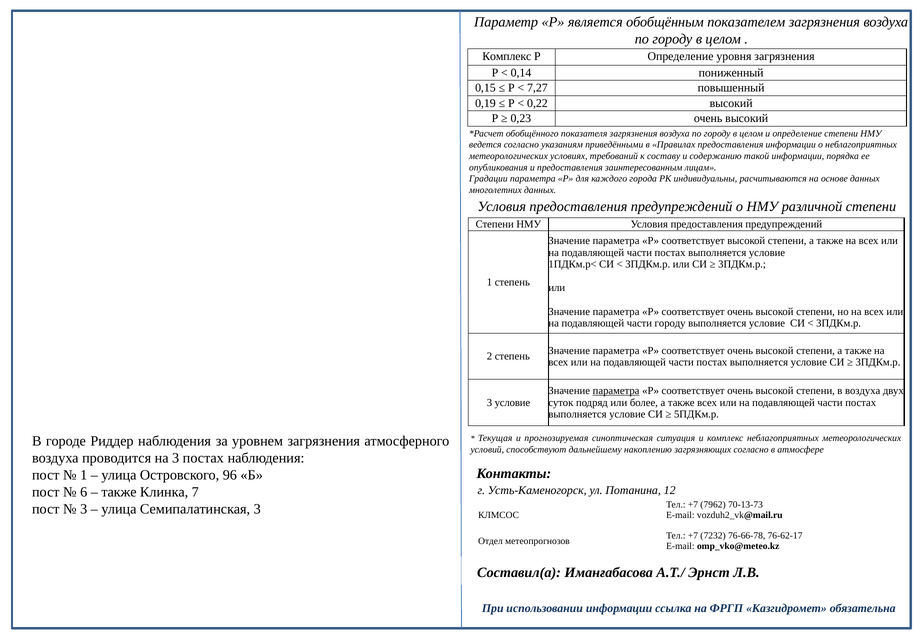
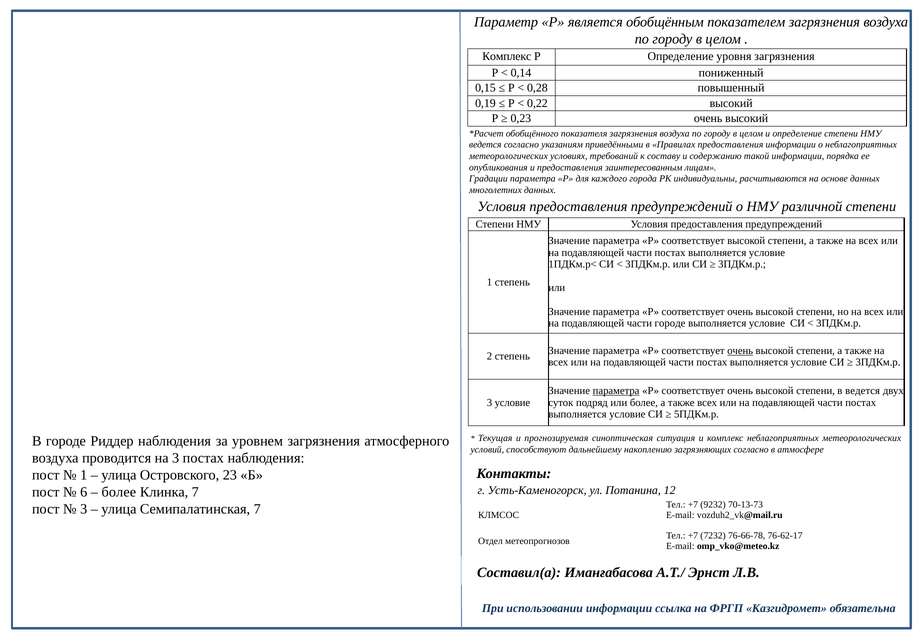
7,27: 7,27 -> 0,28
части городу: городу -> городе
очень at (740, 351) underline: none -> present
в воздуха: воздуха -> ведется
96: 96 -> 23
также at (119, 492): также -> более
7962: 7962 -> 9232
Семипалатинская 3: 3 -> 7
